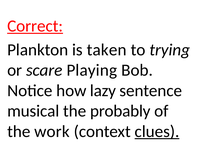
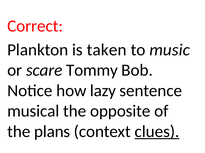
Correct underline: present -> none
trying: trying -> music
Playing: Playing -> Tommy
probably: probably -> opposite
work: work -> plans
